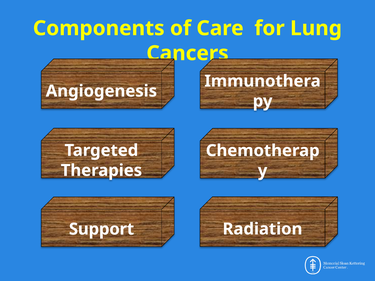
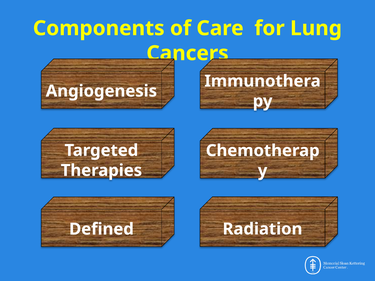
Support: Support -> Defined
